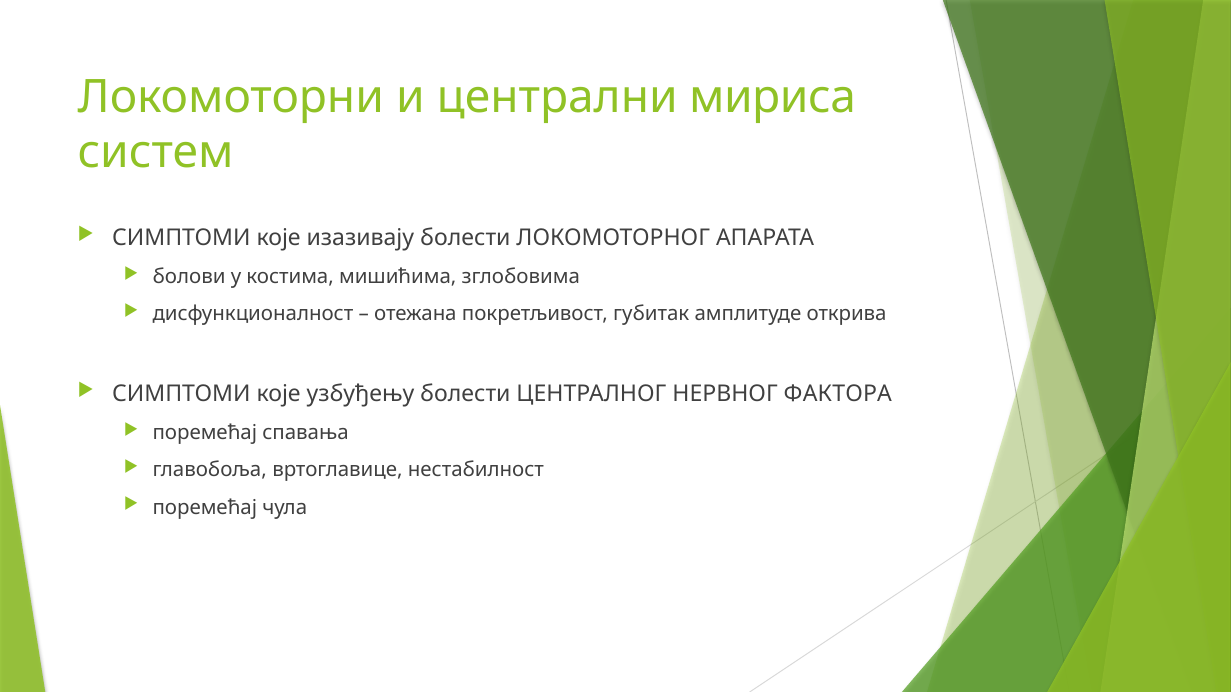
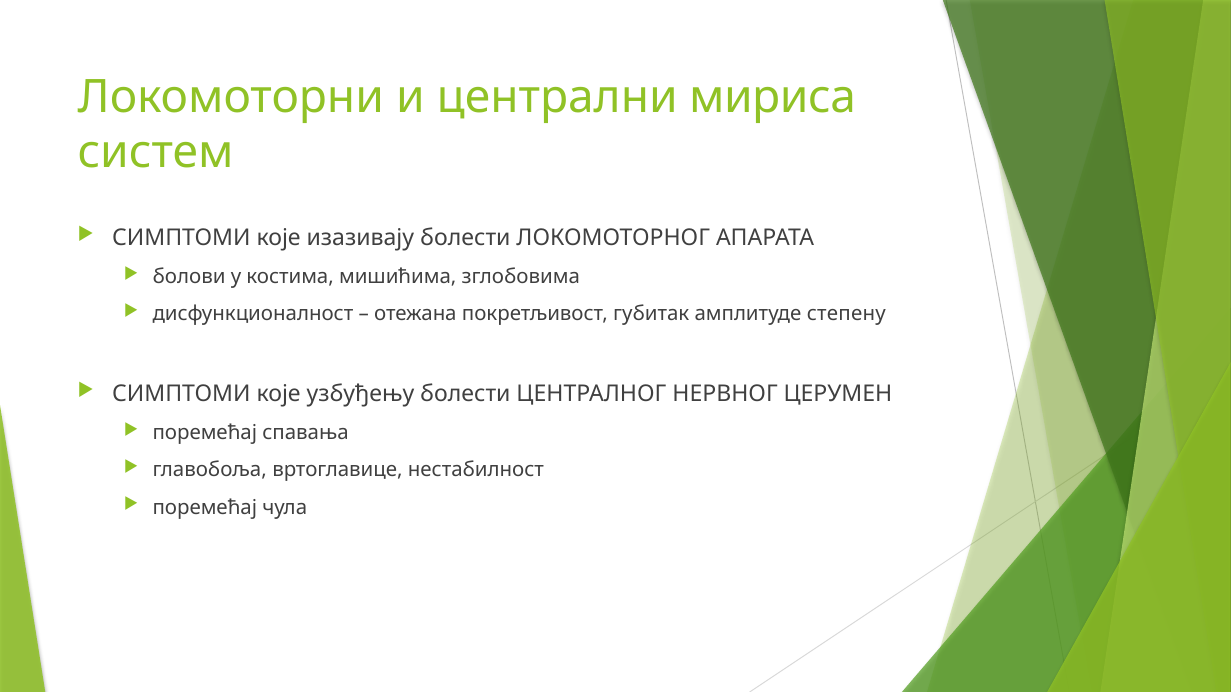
открива: открива -> степену
ФАКТОРА: ФАКТОРА -> ЦЕРУМЕН
